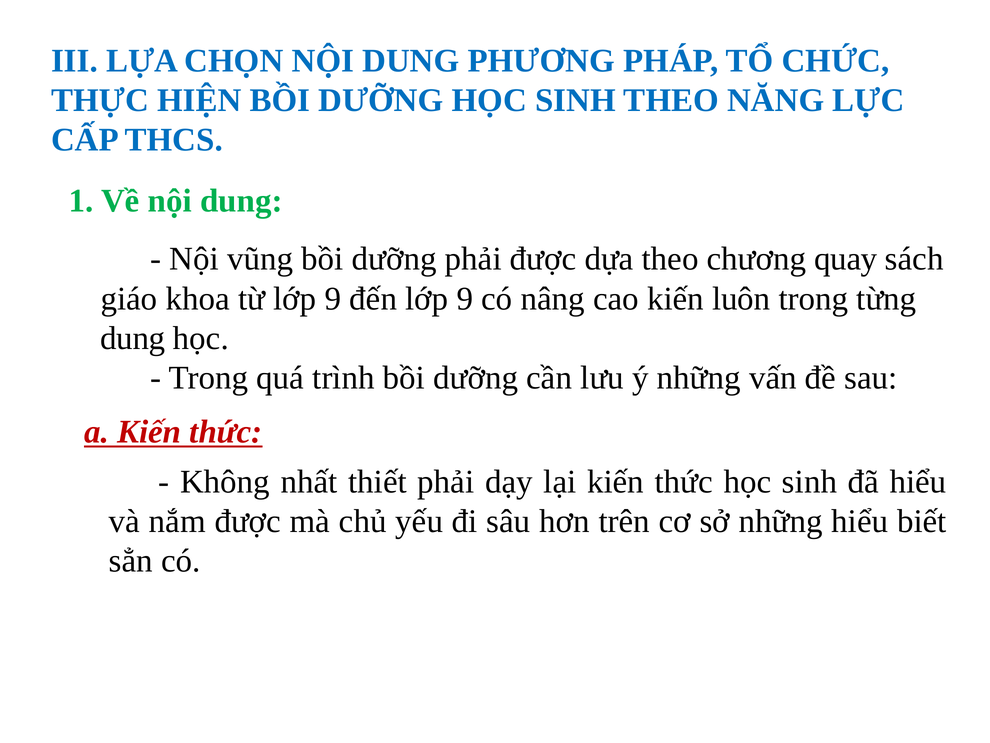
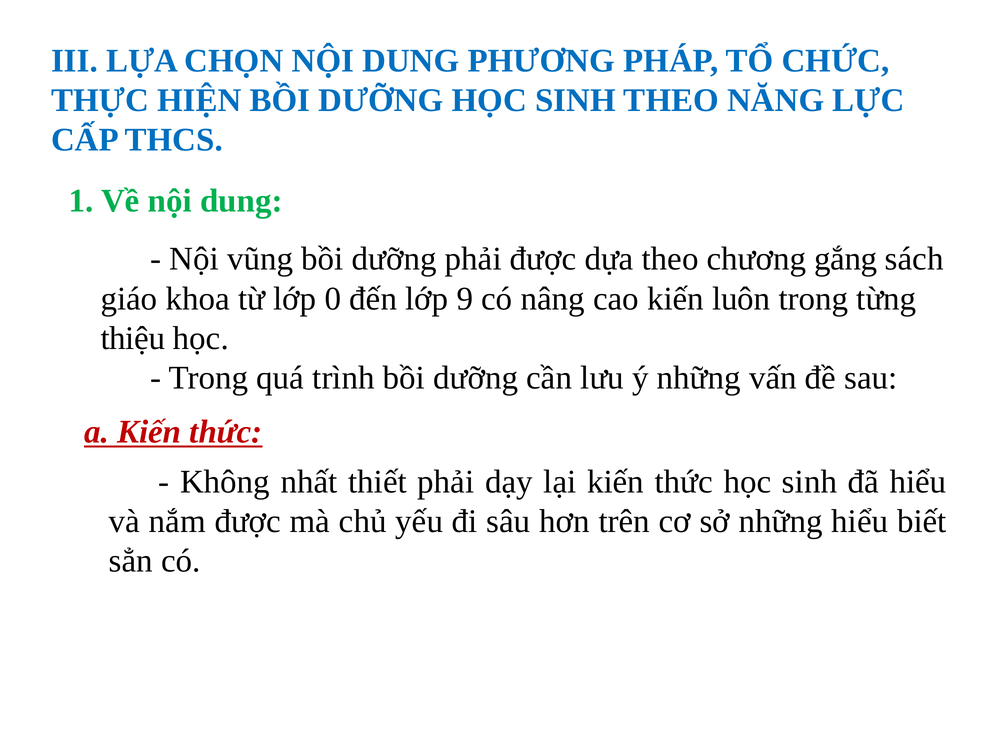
quay: quay -> gắng
từ lớp 9: 9 -> 0
dung at (133, 338): dung -> thiệu
